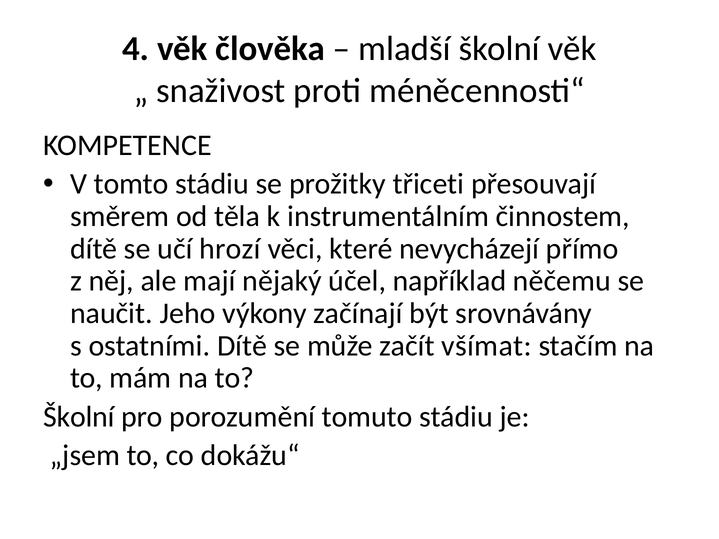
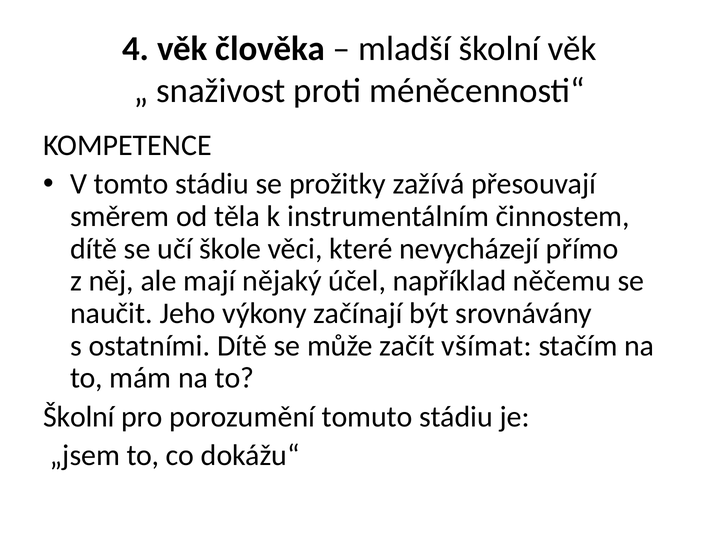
třiceti: třiceti -> zažívá
hrozí: hrozí -> škole
